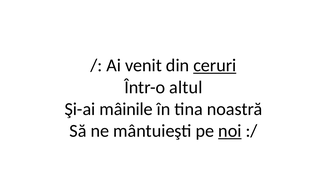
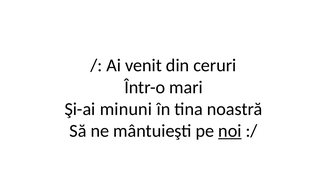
ceruri underline: present -> none
altul: altul -> mari
mâinile: mâinile -> minuni
